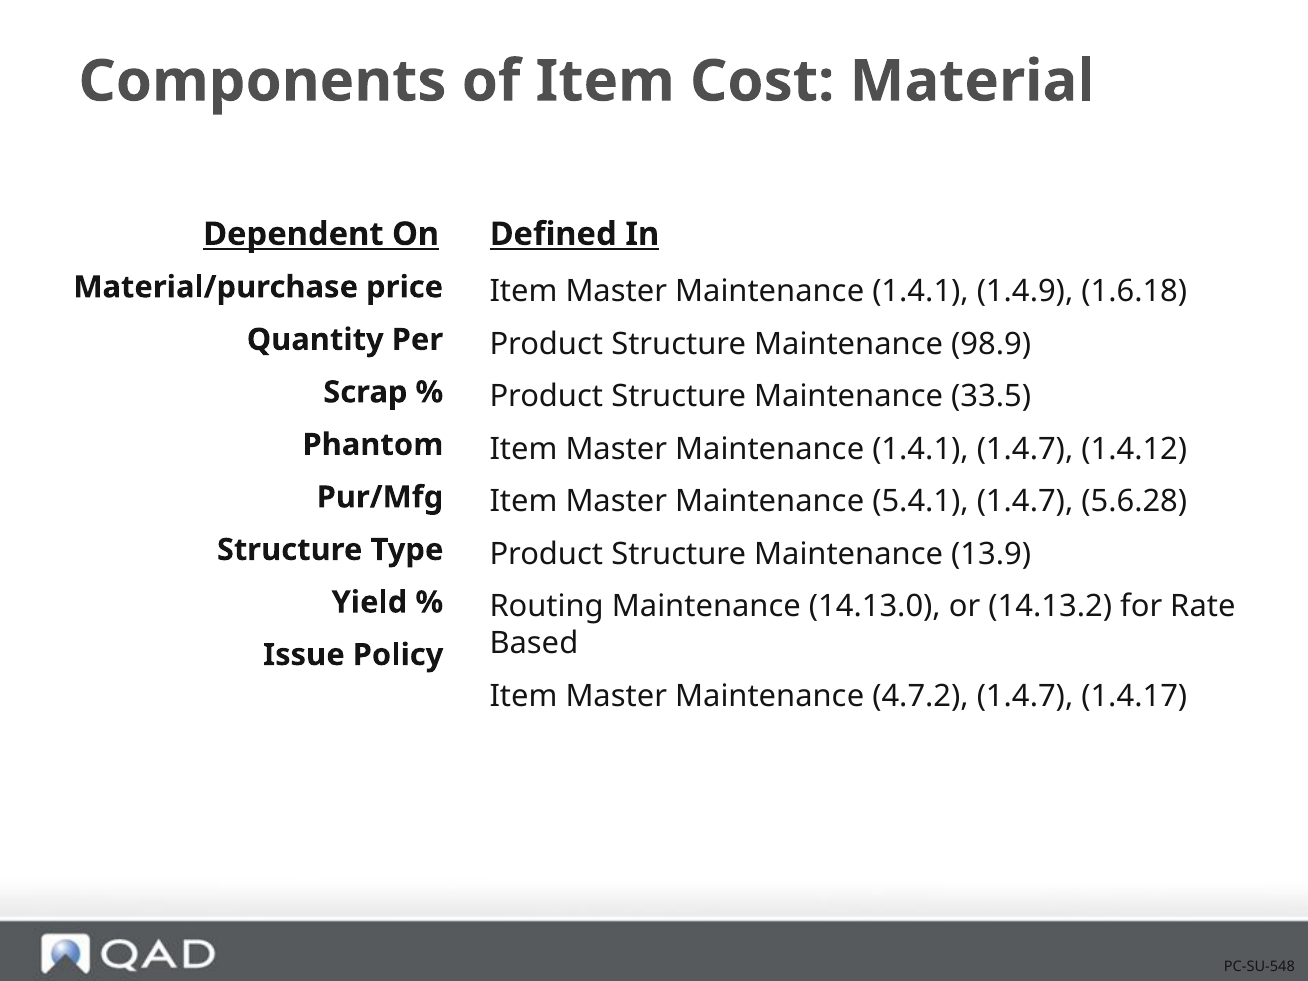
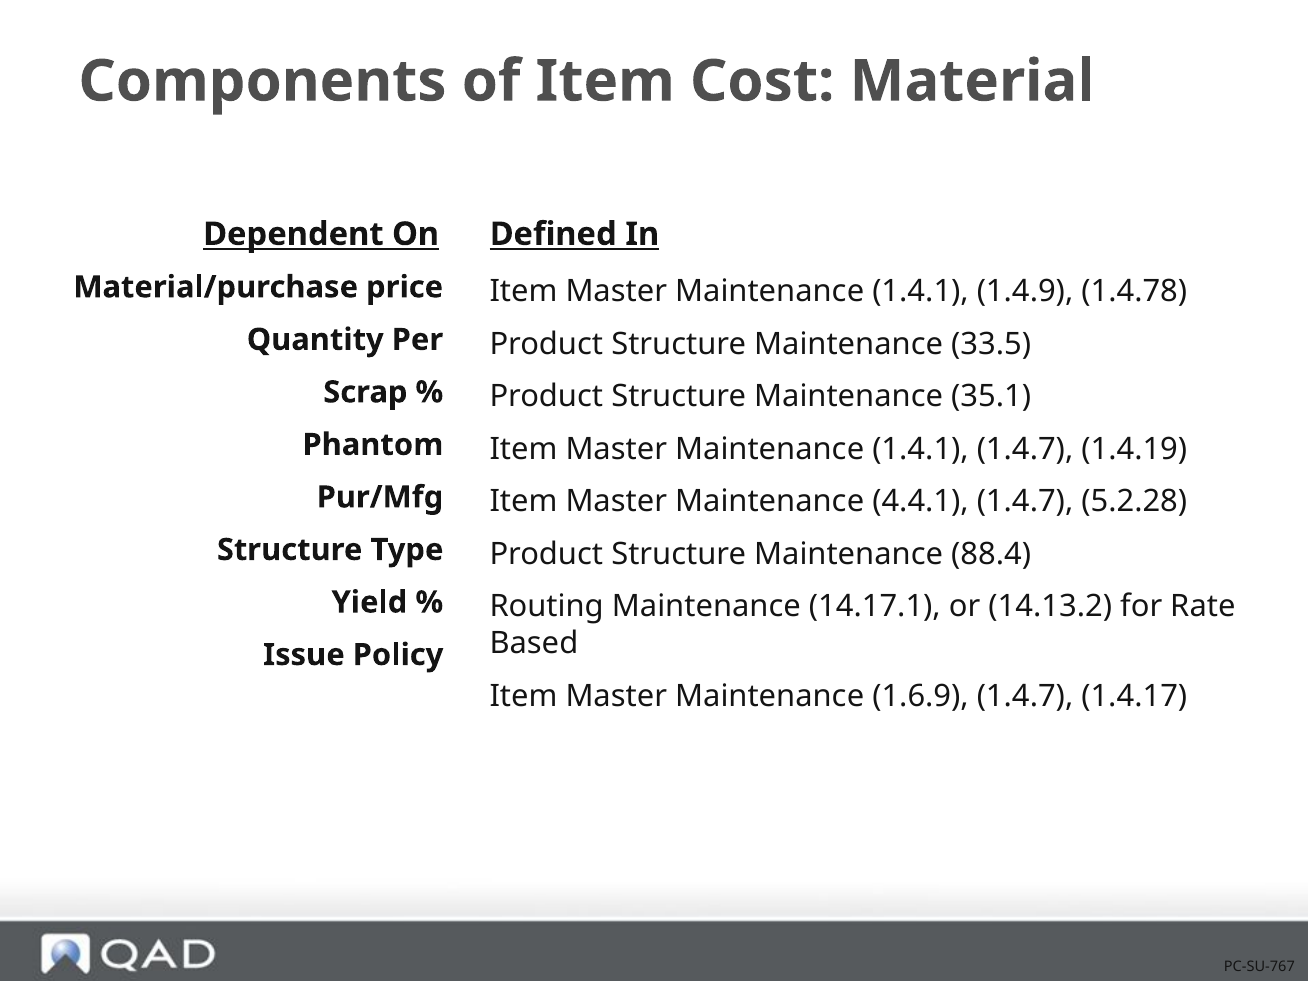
1.6.18: 1.6.18 -> 1.4.78
98.9: 98.9 -> 33.5
33.5: 33.5 -> 35.1
1.4.12: 1.4.12 -> 1.4.19
5.4.1: 5.4.1 -> 4.4.1
5.6.28: 5.6.28 -> 5.2.28
13.9: 13.9 -> 88.4
14.13.0: 14.13.0 -> 14.17.1
4.7.2: 4.7.2 -> 1.6.9
PC-SU-548: PC-SU-548 -> PC-SU-767
